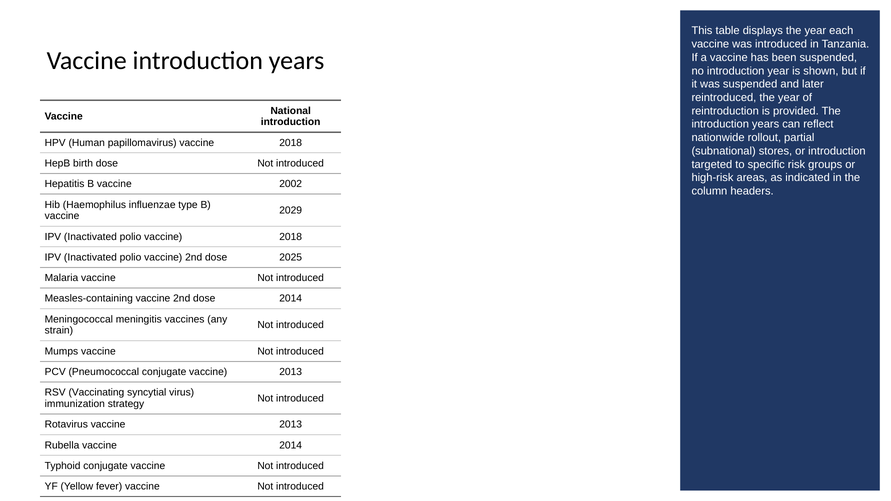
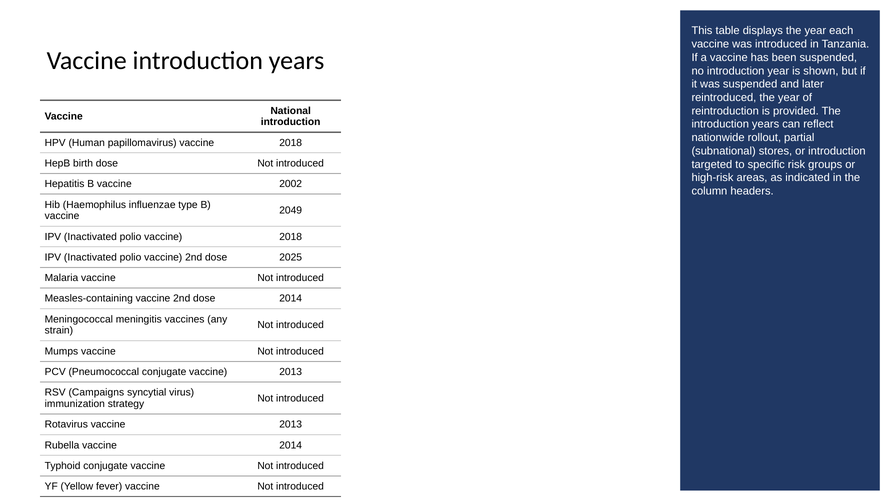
2029: 2029 -> 2049
Vaccinating: Vaccinating -> Campaigns
